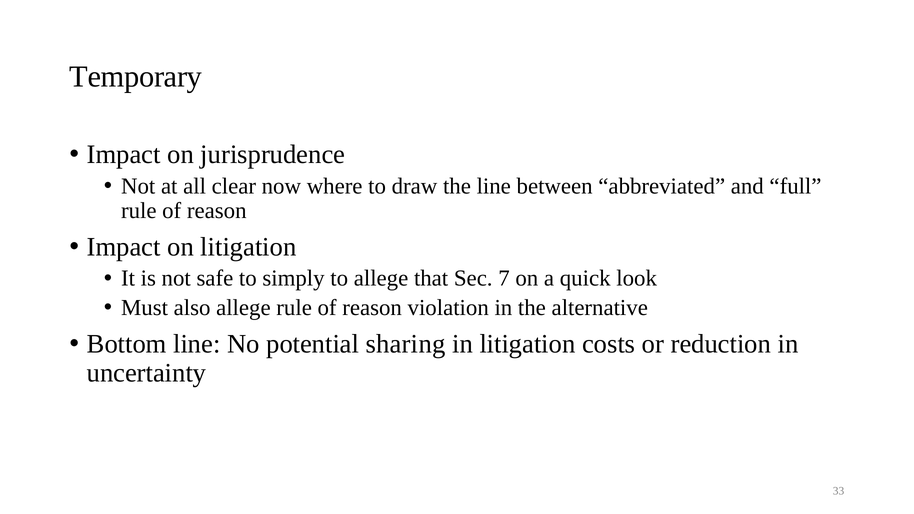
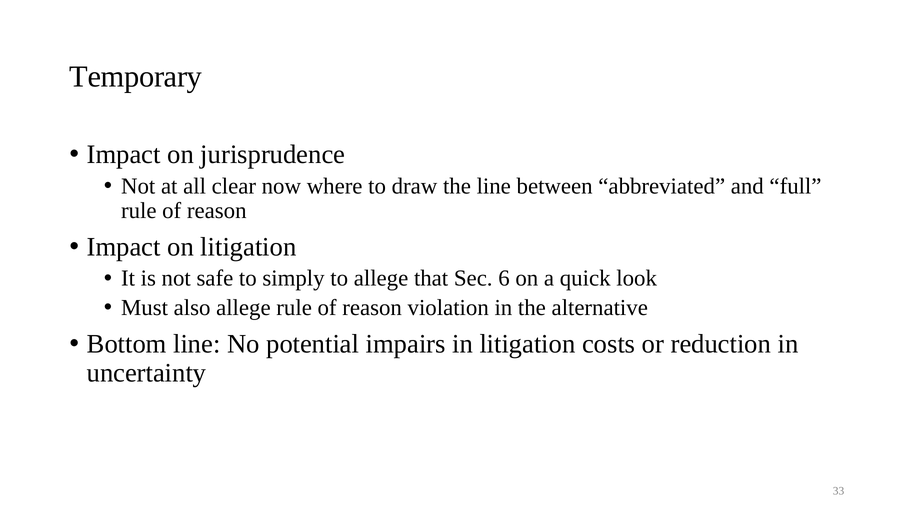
7: 7 -> 6
sharing: sharing -> impairs
